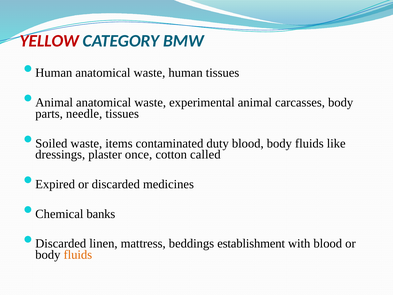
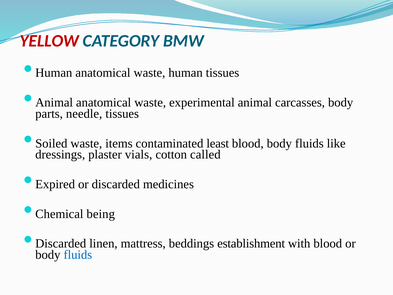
duty: duty -> least
once: once -> vials
banks: banks -> being
fluids at (78, 255) colour: orange -> blue
